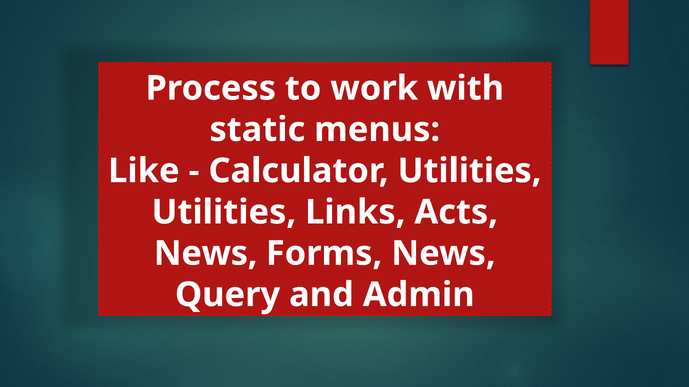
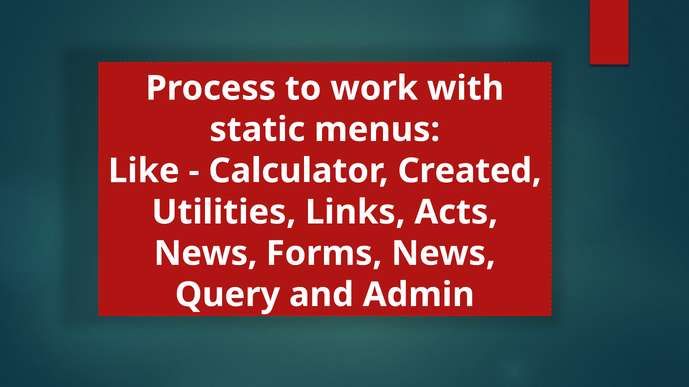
Calculator Utilities: Utilities -> Created
